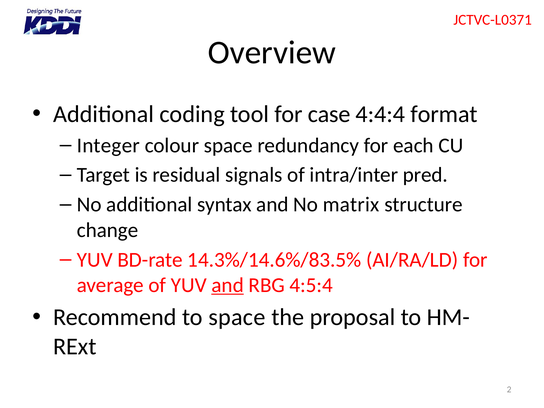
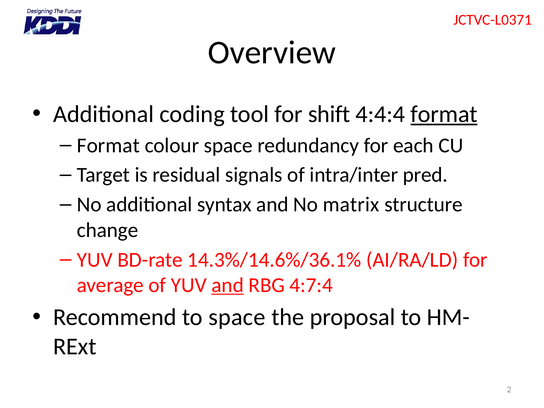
case: case -> shift
format at (444, 114) underline: none -> present
Integer at (108, 145): Integer -> Format
14.3%/14.6%/83.5%: 14.3%/14.6%/83.5% -> 14.3%/14.6%/36.1%
4:5:4: 4:5:4 -> 4:7:4
